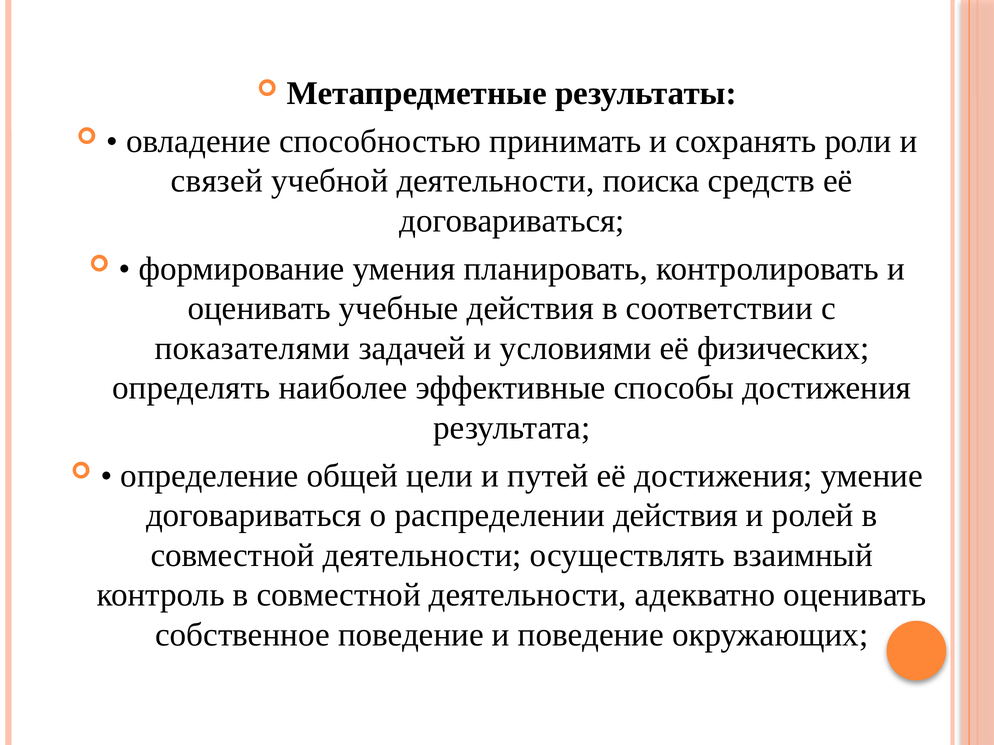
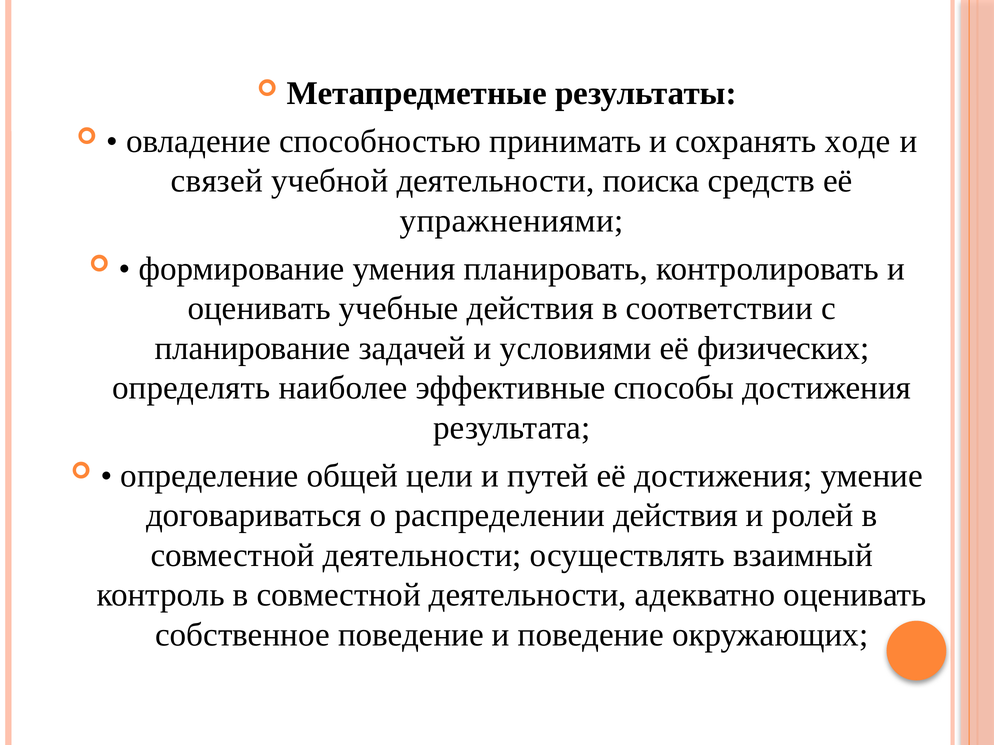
роли: роли -> ходе
договариваться at (512, 221): договариваться -> упражнениями
показателями: показателями -> планирование
